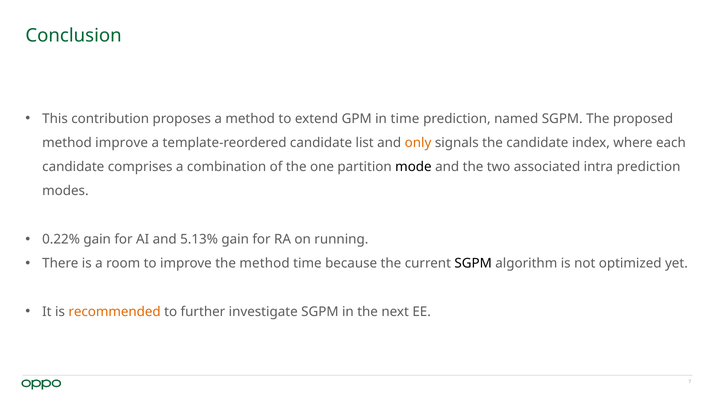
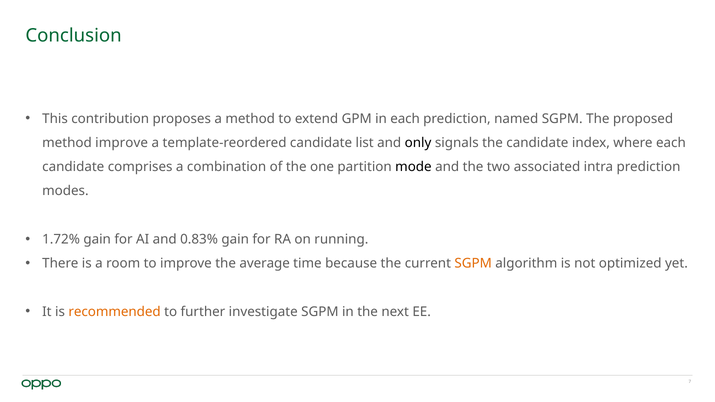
in time: time -> each
only colour: orange -> black
0.22%: 0.22% -> 1.72%
5.13%: 5.13% -> 0.83%
the method: method -> average
SGPM at (473, 264) colour: black -> orange
